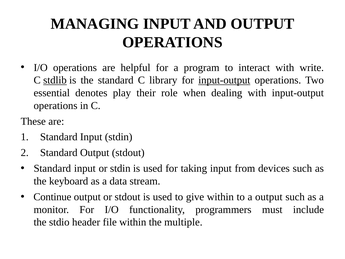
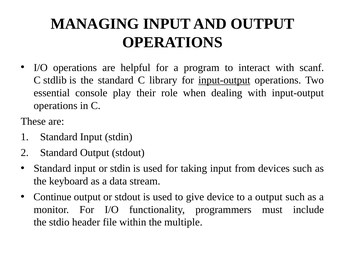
write: write -> scanf
stdlib underline: present -> none
denotes: denotes -> console
give within: within -> device
